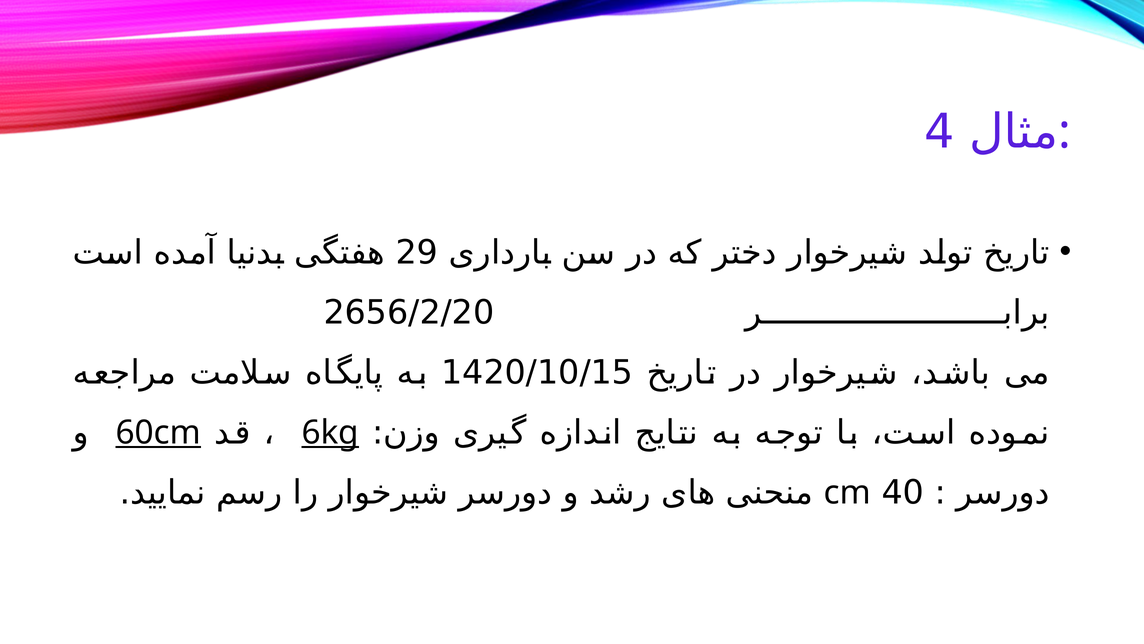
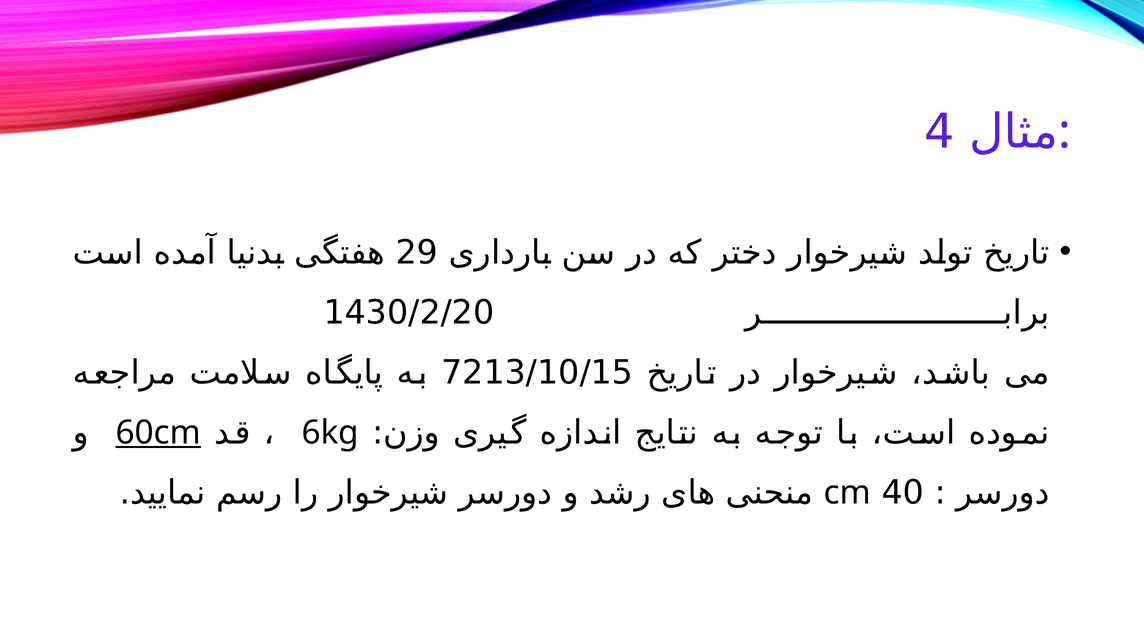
2656/2/20: 2656/2/20 -> 1430/2/20
1420/10/15: 1420/10/15 -> 7213/10/15
6kg underline: present -> none
